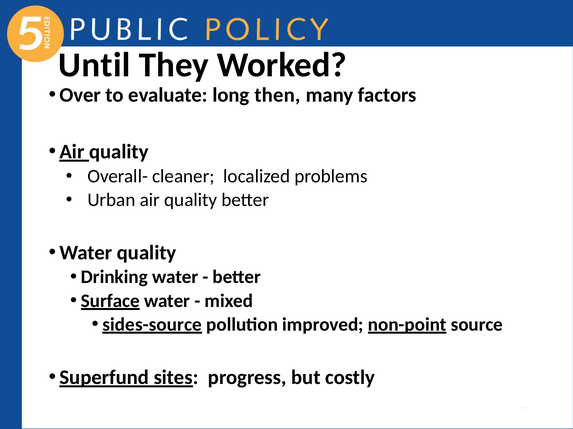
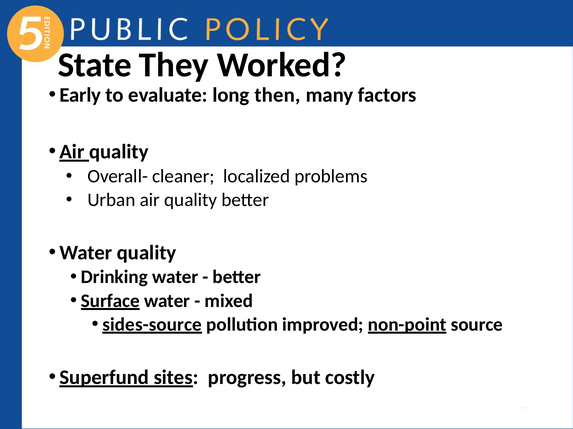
Until: Until -> State
Over: Over -> Early
